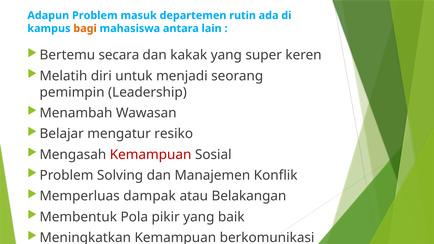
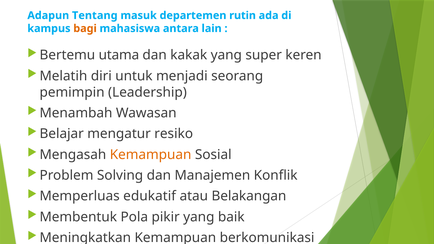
Adapun Problem: Problem -> Tentang
secara: secara -> utama
Kemampuan at (151, 155) colour: red -> orange
dampak: dampak -> edukatif
